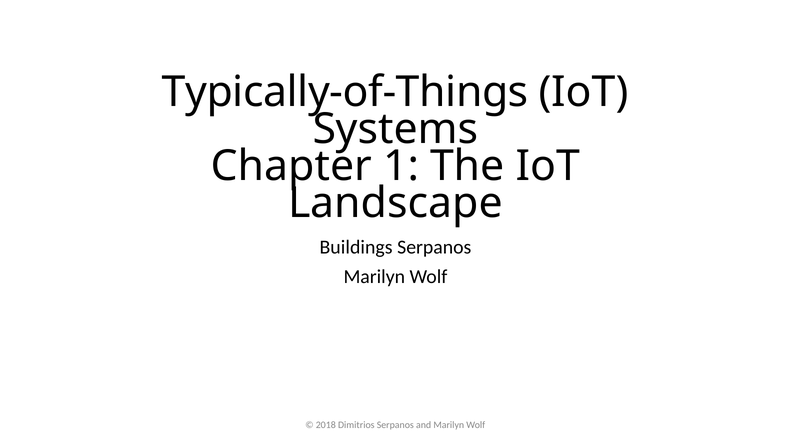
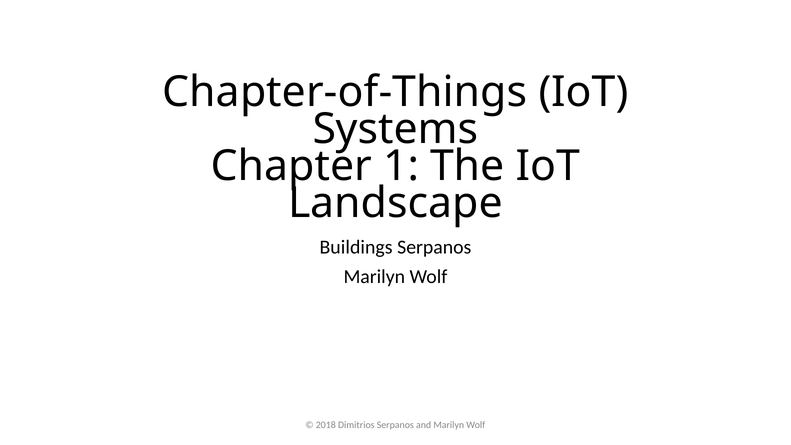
Typically-of-Things: Typically-of-Things -> Chapter-of-Things
